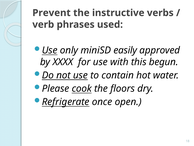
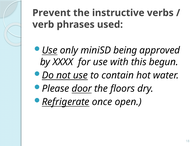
easily: easily -> being
cook: cook -> door
